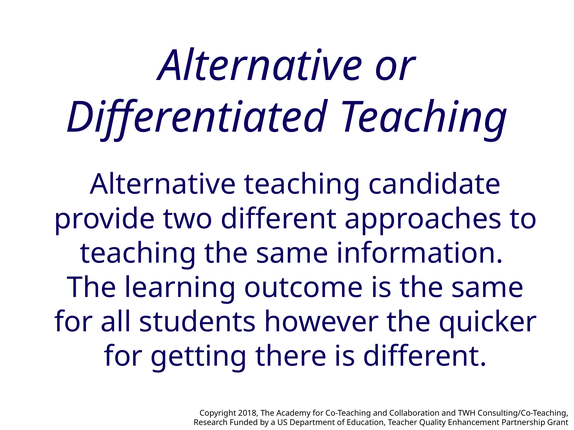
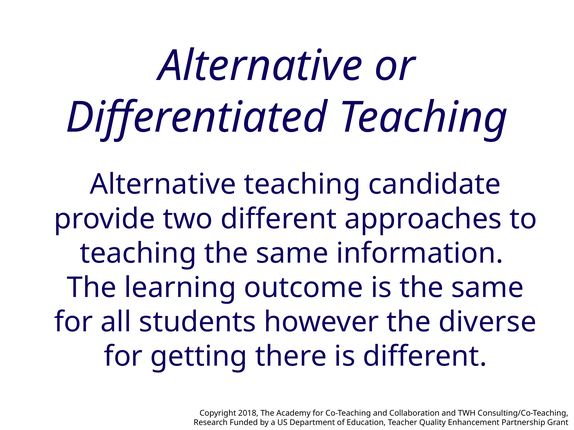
quicker: quicker -> diverse
